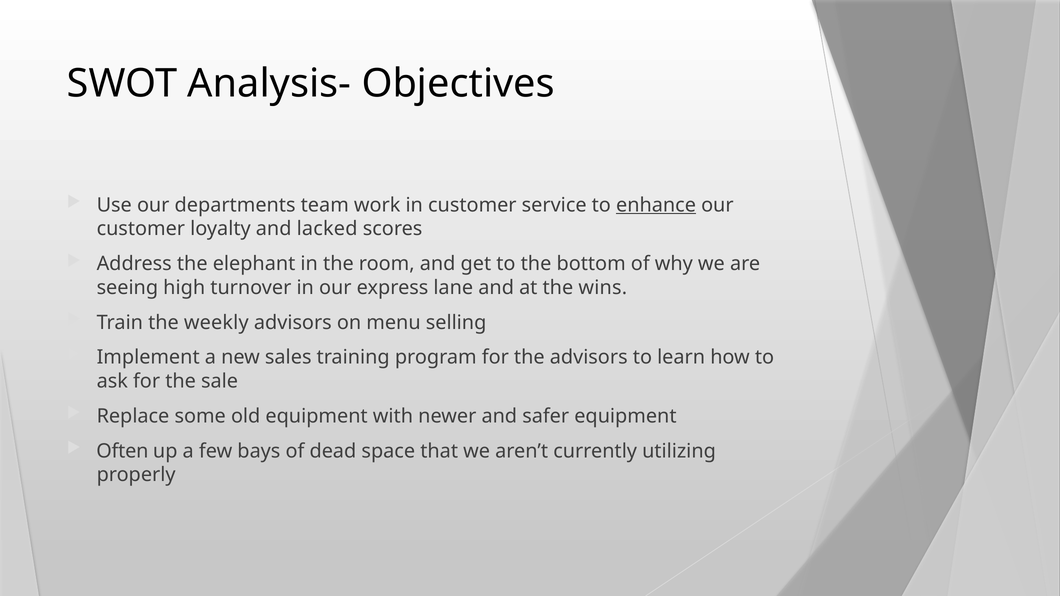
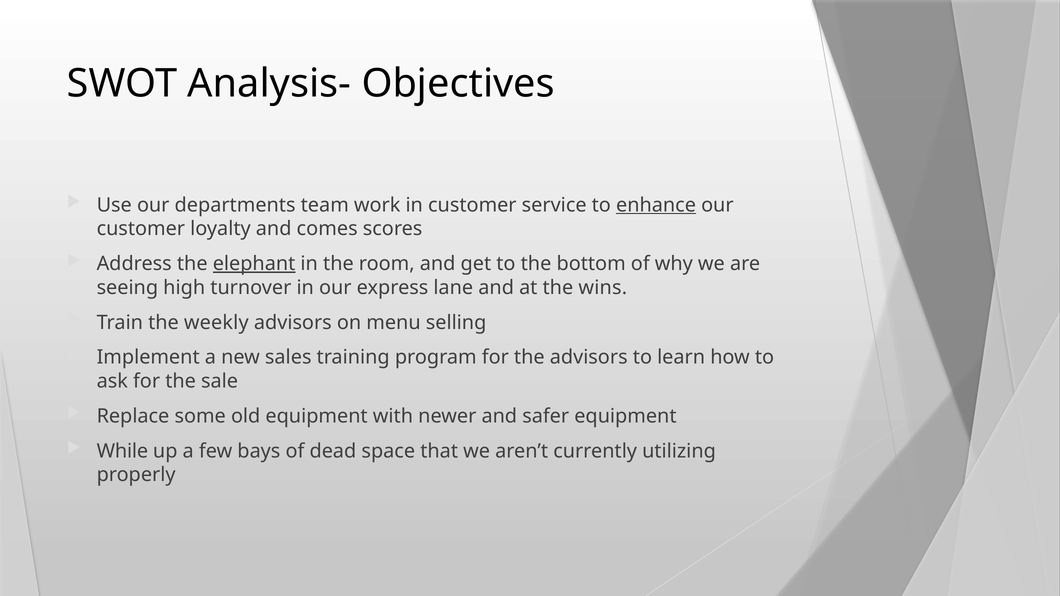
lacked: lacked -> comes
elephant underline: none -> present
Often: Often -> While
